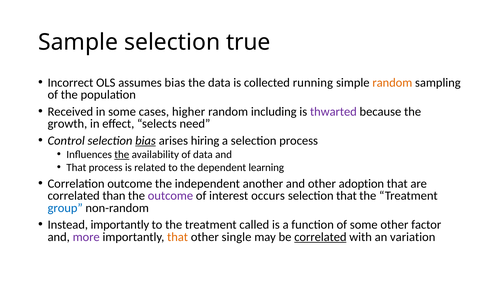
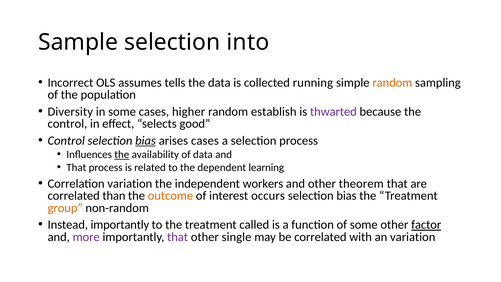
true: true -> into
assumes bias: bias -> tells
Received: Received -> Diversity
including: including -> establish
growth at (67, 124): growth -> control
need: need -> good
arises hiring: hiring -> cases
Correlation outcome: outcome -> variation
another: another -> workers
adoption: adoption -> theorem
outcome at (170, 196) colour: purple -> orange
that at (347, 196): that -> bias
group colour: blue -> orange
factor underline: none -> present
that at (178, 237) colour: orange -> purple
correlated at (320, 237) underline: present -> none
